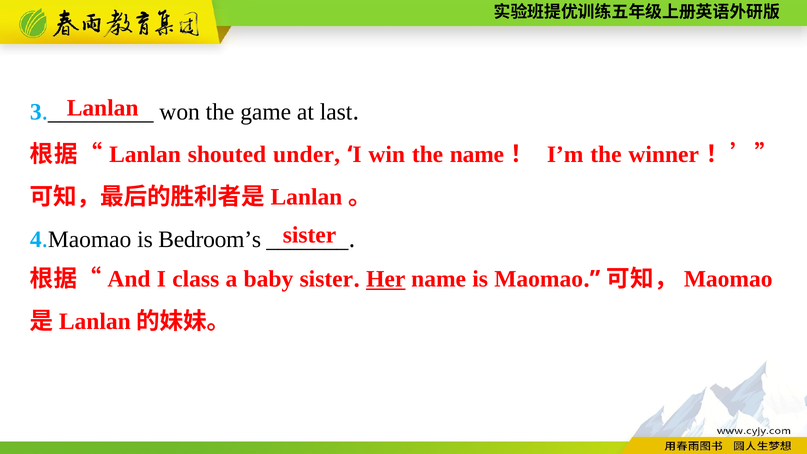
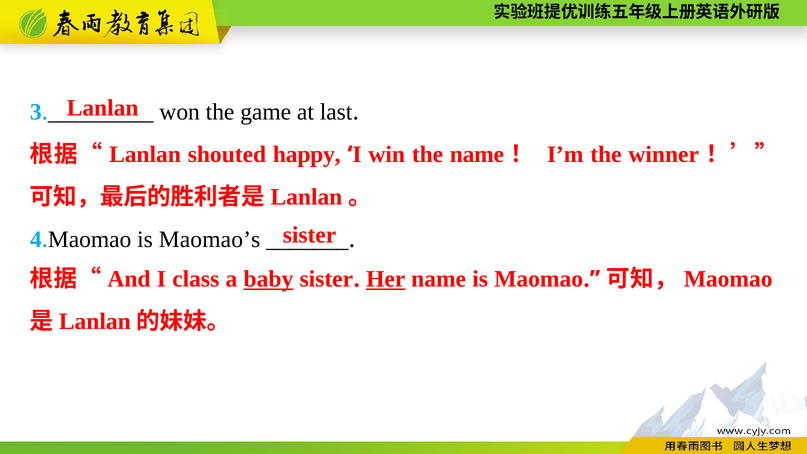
under: under -> happy
Bedroom’s: Bedroom’s -> Maomao’s
baby underline: none -> present
